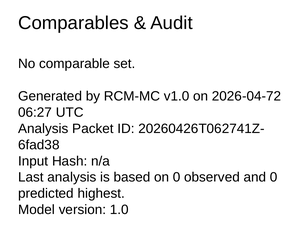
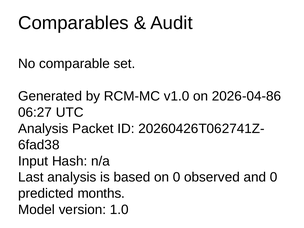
2026-04-72: 2026-04-72 -> 2026-04-86
highest: highest -> months
